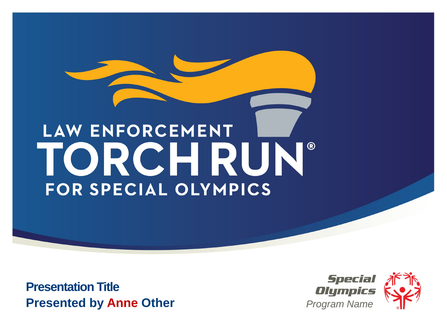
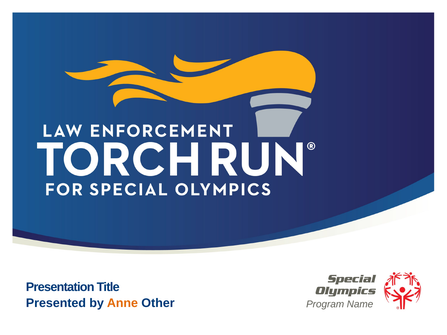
Anne colour: red -> orange
